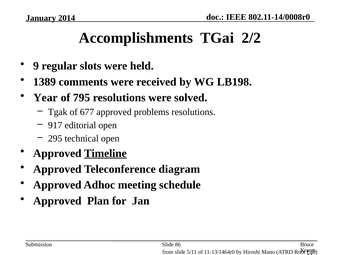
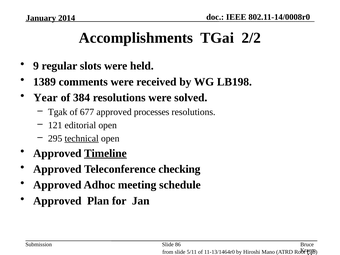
795: 795 -> 384
problems: problems -> processes
917: 917 -> 121
technical underline: none -> present
diagram: diagram -> checking
